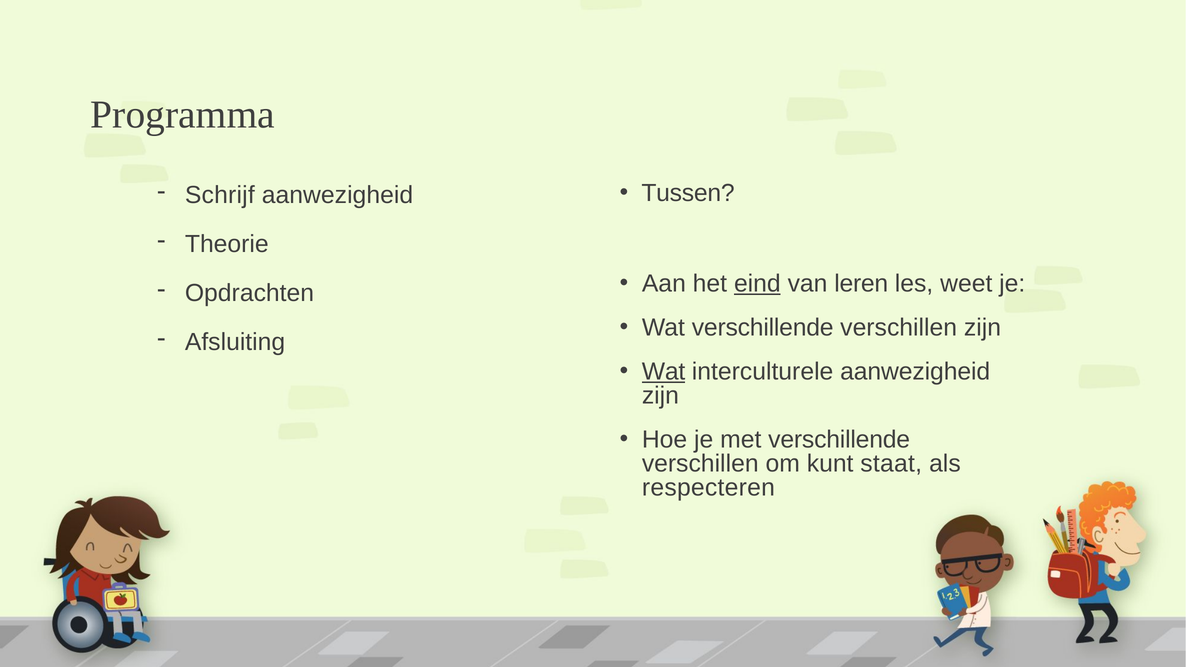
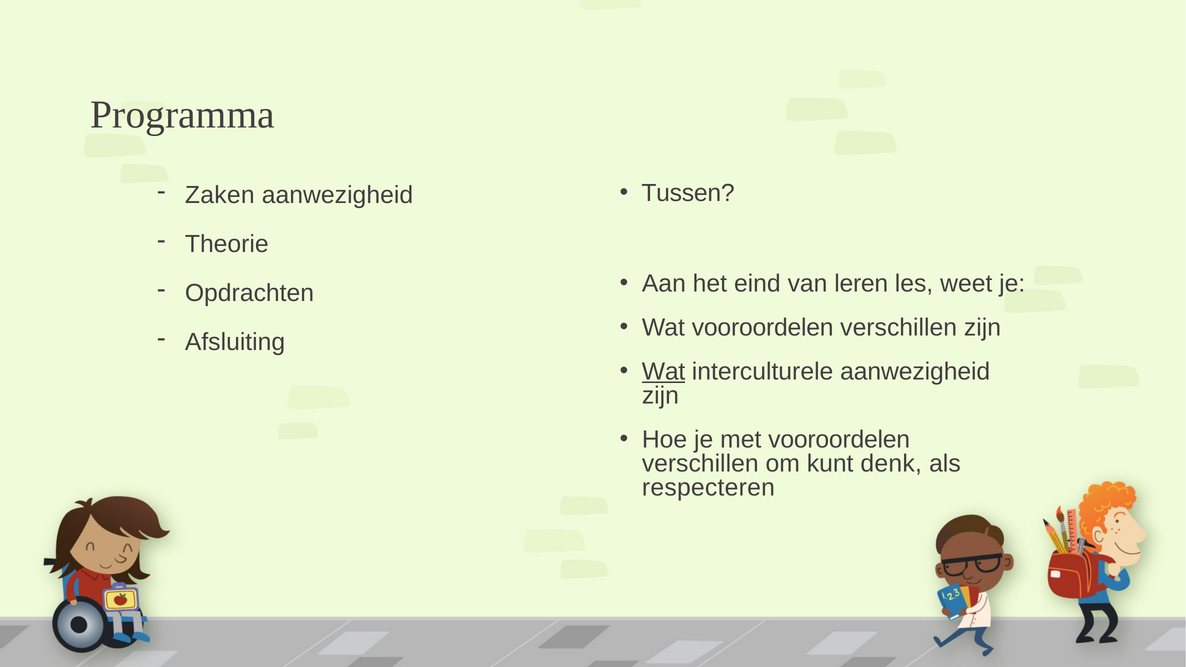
Schrijf: Schrijf -> Zaken
eind underline: present -> none
Wat verschillende: verschillende -> vooroordelen
met verschillende: verschillende -> vooroordelen
staat: staat -> denk
